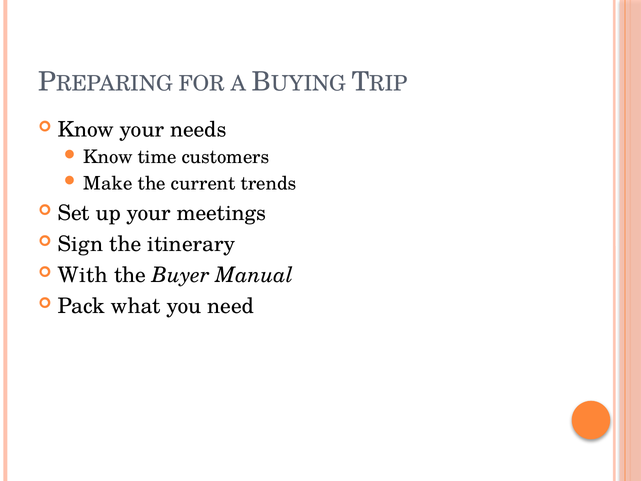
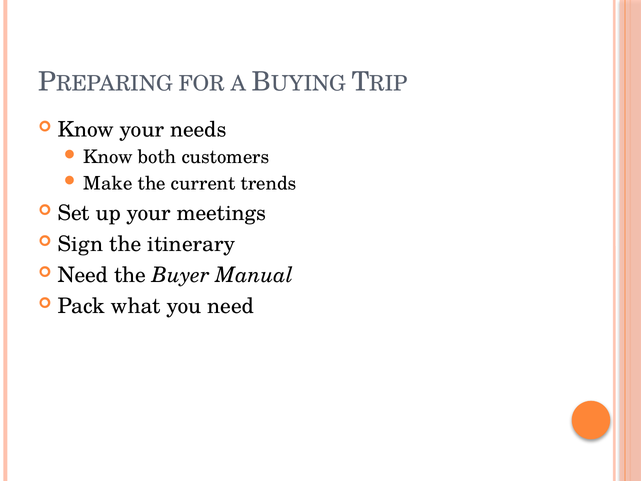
time: time -> both
With at (83, 275): With -> Need
